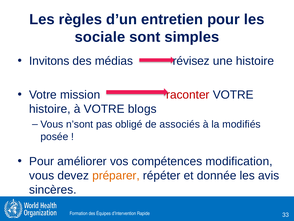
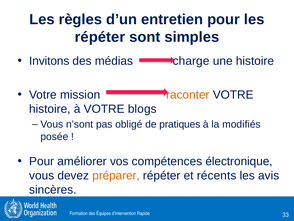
sociale at (100, 37): sociale -> répéter
révisez: révisez -> charge
raconter colour: red -> orange
associés: associés -> pratiques
modification: modification -> électronique
donnée: donnée -> récents
